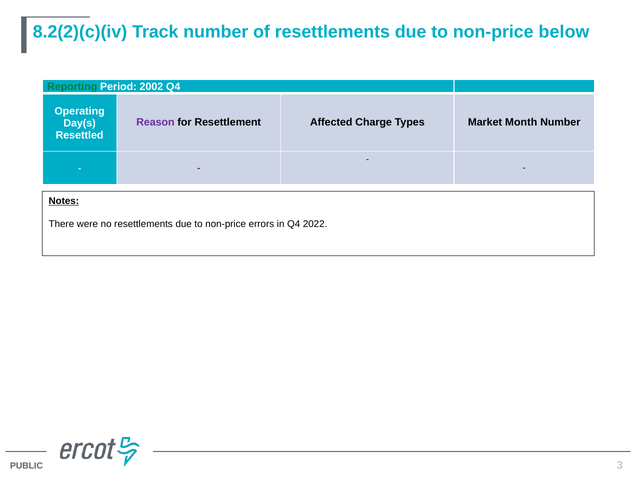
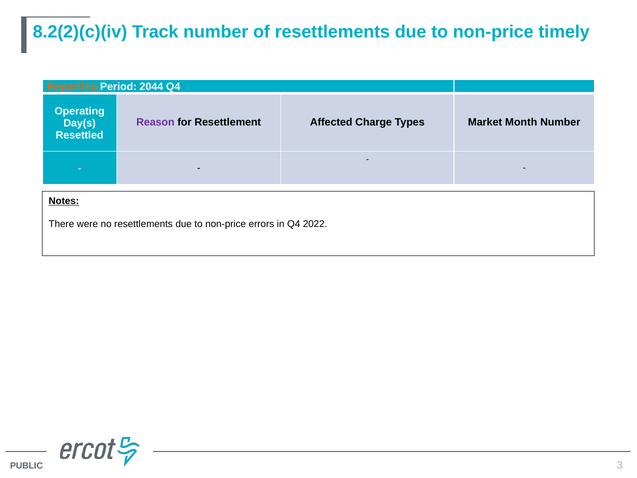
below: below -> timely
Reporting colour: green -> orange
2002: 2002 -> 2044
